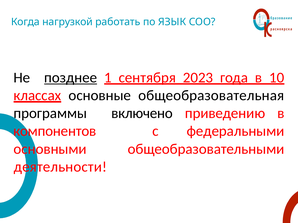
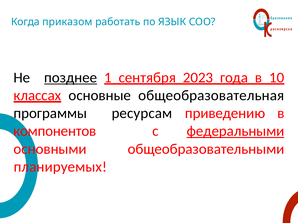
нагрузкой: нагрузкой -> приказом
включено: включено -> ресурсам
федеральными underline: none -> present
деятельности: деятельности -> планируемых
